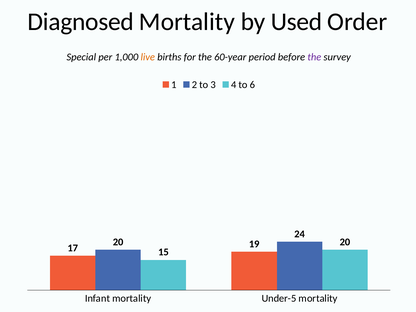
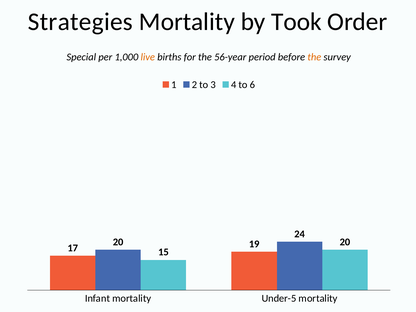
Diagnosed: Diagnosed -> Strategies
Used: Used -> Took
60-year: 60-year -> 56-year
the at (314, 57) colour: purple -> orange
